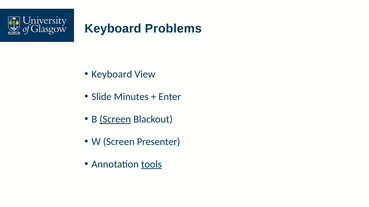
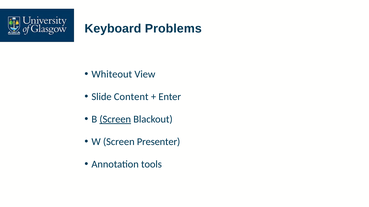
Keyboard at (112, 74): Keyboard -> Whiteout
Minutes: Minutes -> Content
tools underline: present -> none
